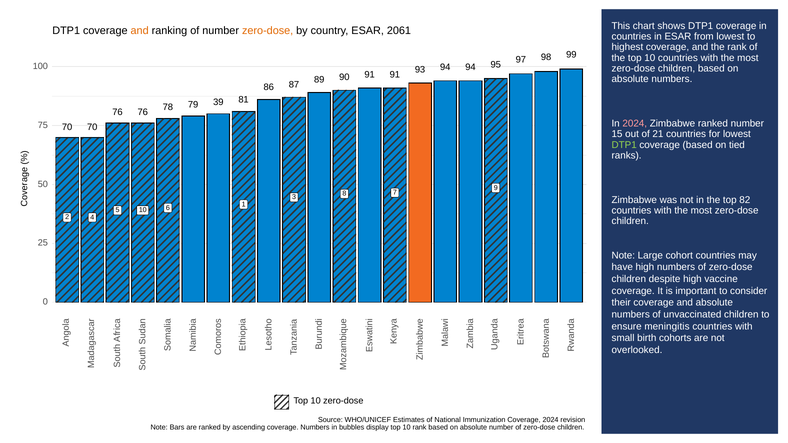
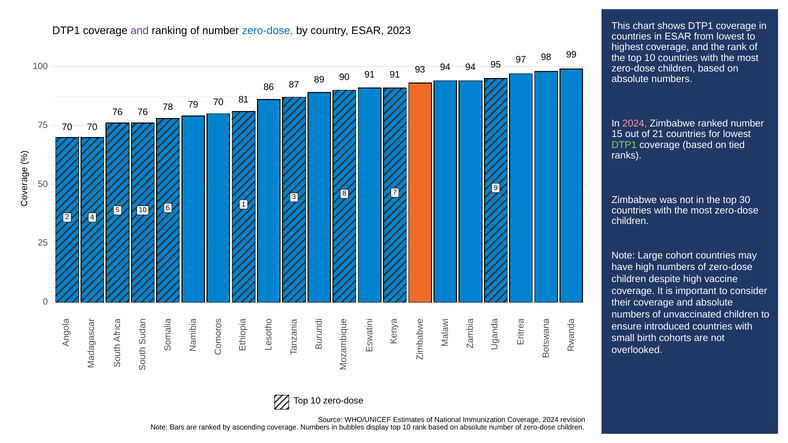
and at (140, 30) colour: orange -> purple
zero-dose at (268, 30) colour: orange -> blue
2061: 2061 -> 2023
79 39: 39 -> 70
82: 82 -> 30
meningitis: meningitis -> introduced
